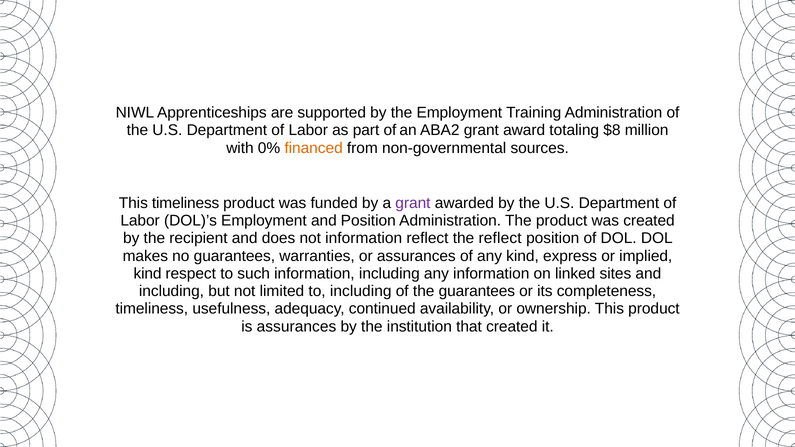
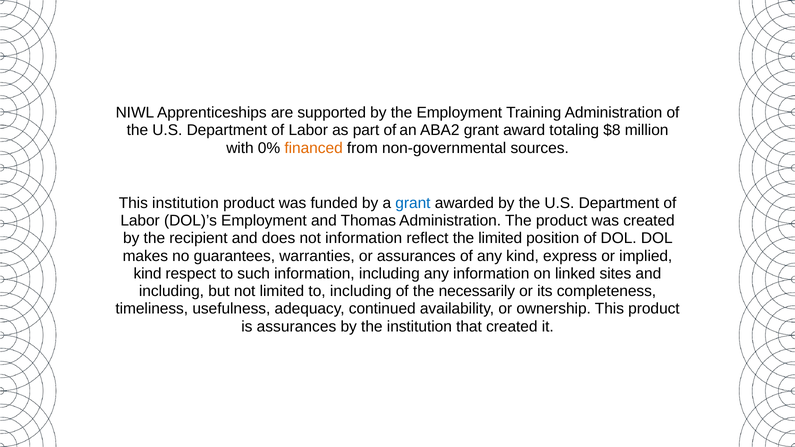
This timeliness: timeliness -> institution
grant at (413, 203) colour: purple -> blue
and Position: Position -> Thomas
the reflect: reflect -> limited
the guarantees: guarantees -> necessarily
